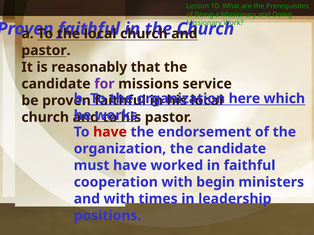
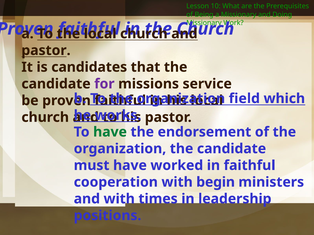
reasonably: reasonably -> candidates
here: here -> field
have at (110, 132) colour: red -> green
